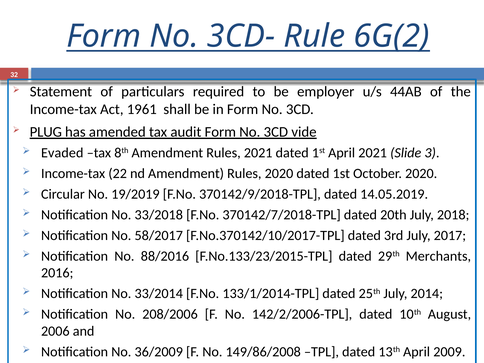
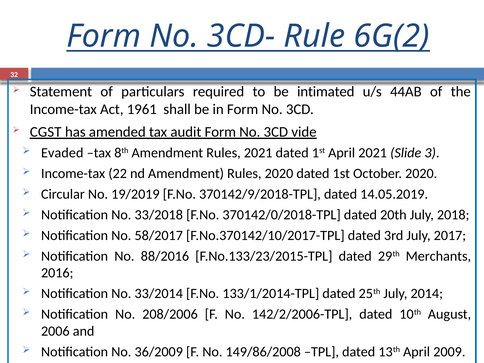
employer: employer -> intimated
PLUG: PLUG -> CGST
370142/7/2018-TPL: 370142/7/2018-TPL -> 370142/0/2018-TPL
